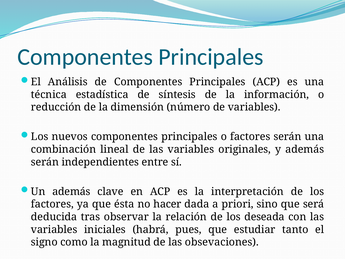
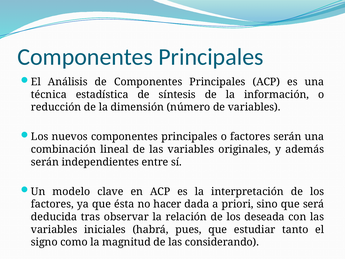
Un además: además -> modelo
obsevaciones: obsevaciones -> considerando
